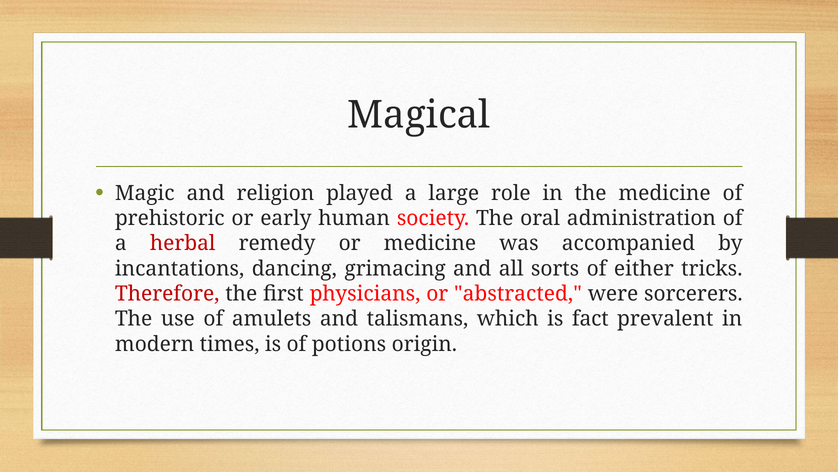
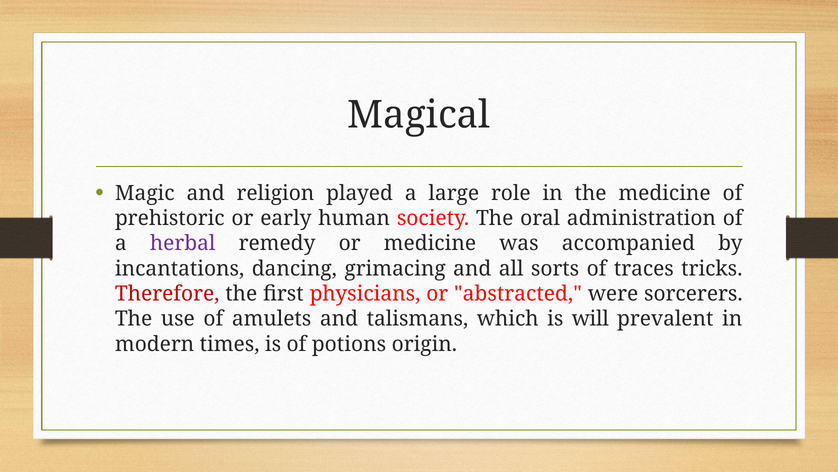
herbal colour: red -> purple
either: either -> traces
fact: fact -> will
